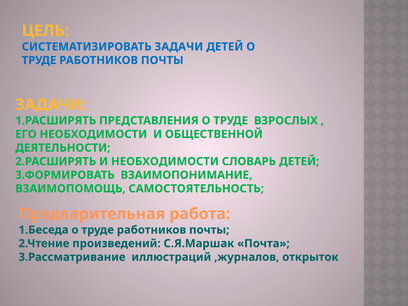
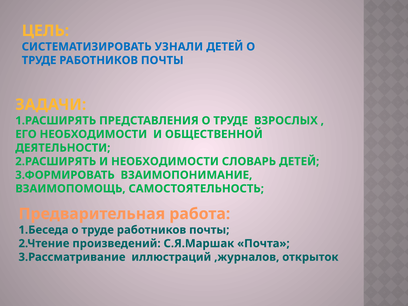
СИСТЕМАТИЗИРОВАТЬ ЗАДАЧИ: ЗАДАЧИ -> УЗНАЛИ
